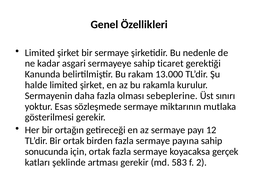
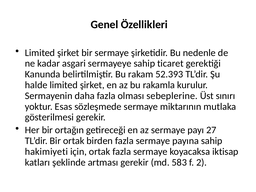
13.000: 13.000 -> 52.393
12: 12 -> 27
sonucunda: sonucunda -> hakimiyeti
gerçek: gerçek -> iktisap
